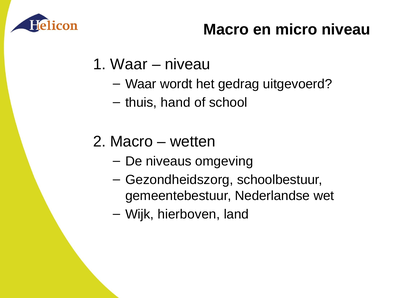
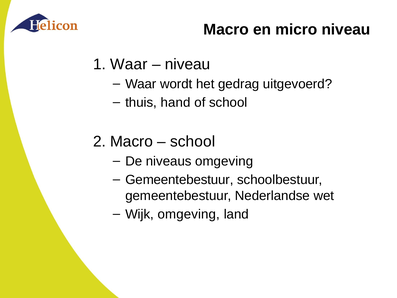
wetten at (193, 141): wetten -> school
Gezondheidszorg at (179, 180): Gezondheidszorg -> Gemeentebestuur
Wijk hierboven: hierboven -> omgeving
